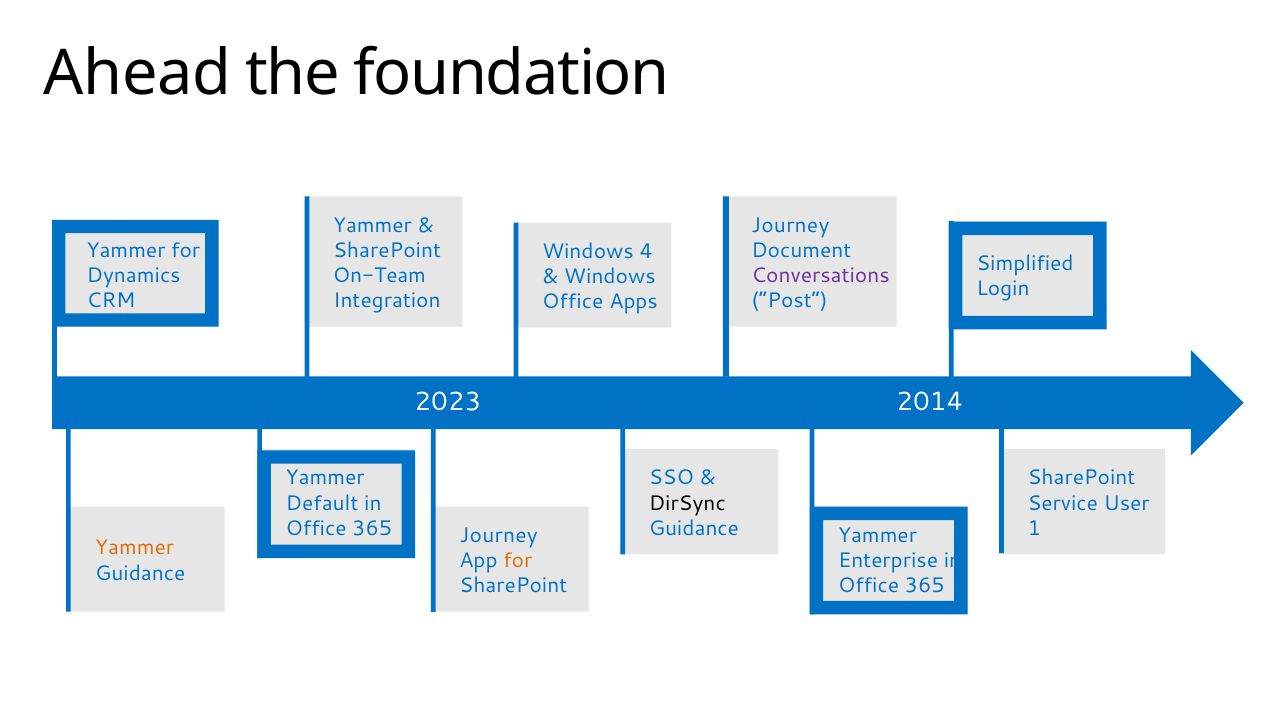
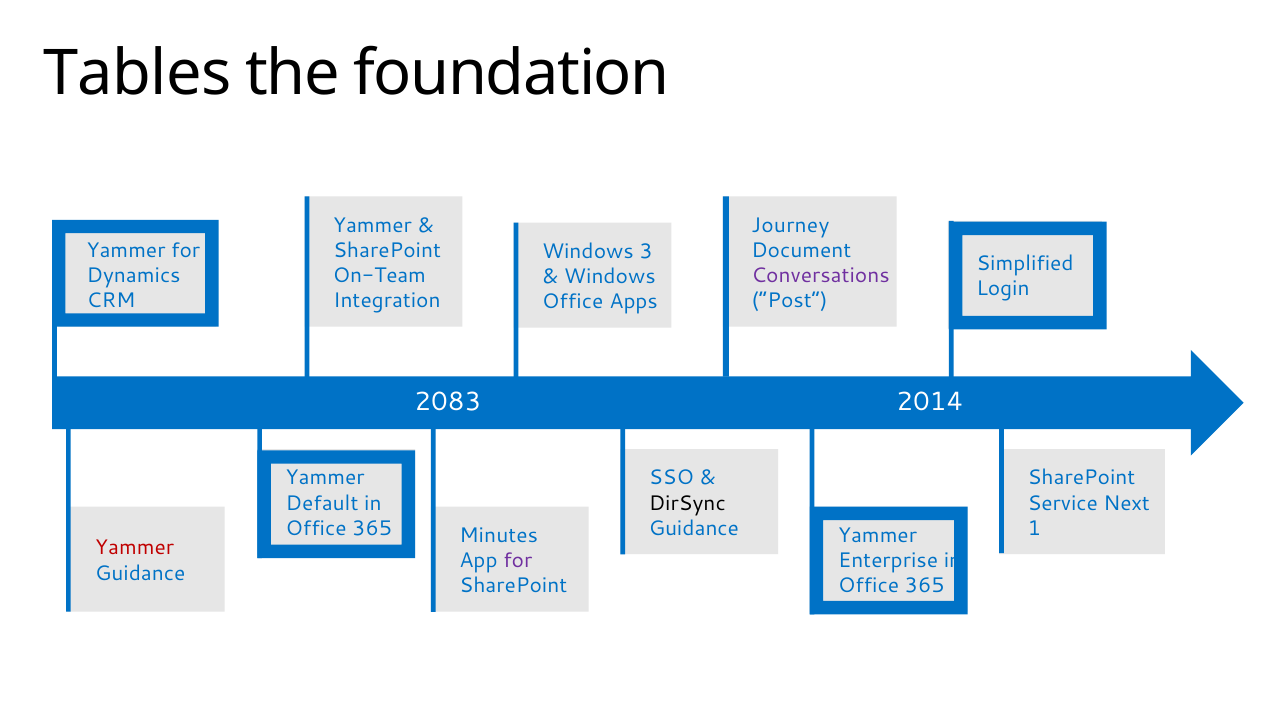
Ahead: Ahead -> Tables
4: 4 -> 3
2023: 2023 -> 2083
User: User -> Next
Journey at (499, 536): Journey -> Minutes
Yammer at (135, 548) colour: orange -> red
for at (518, 561) colour: orange -> purple
